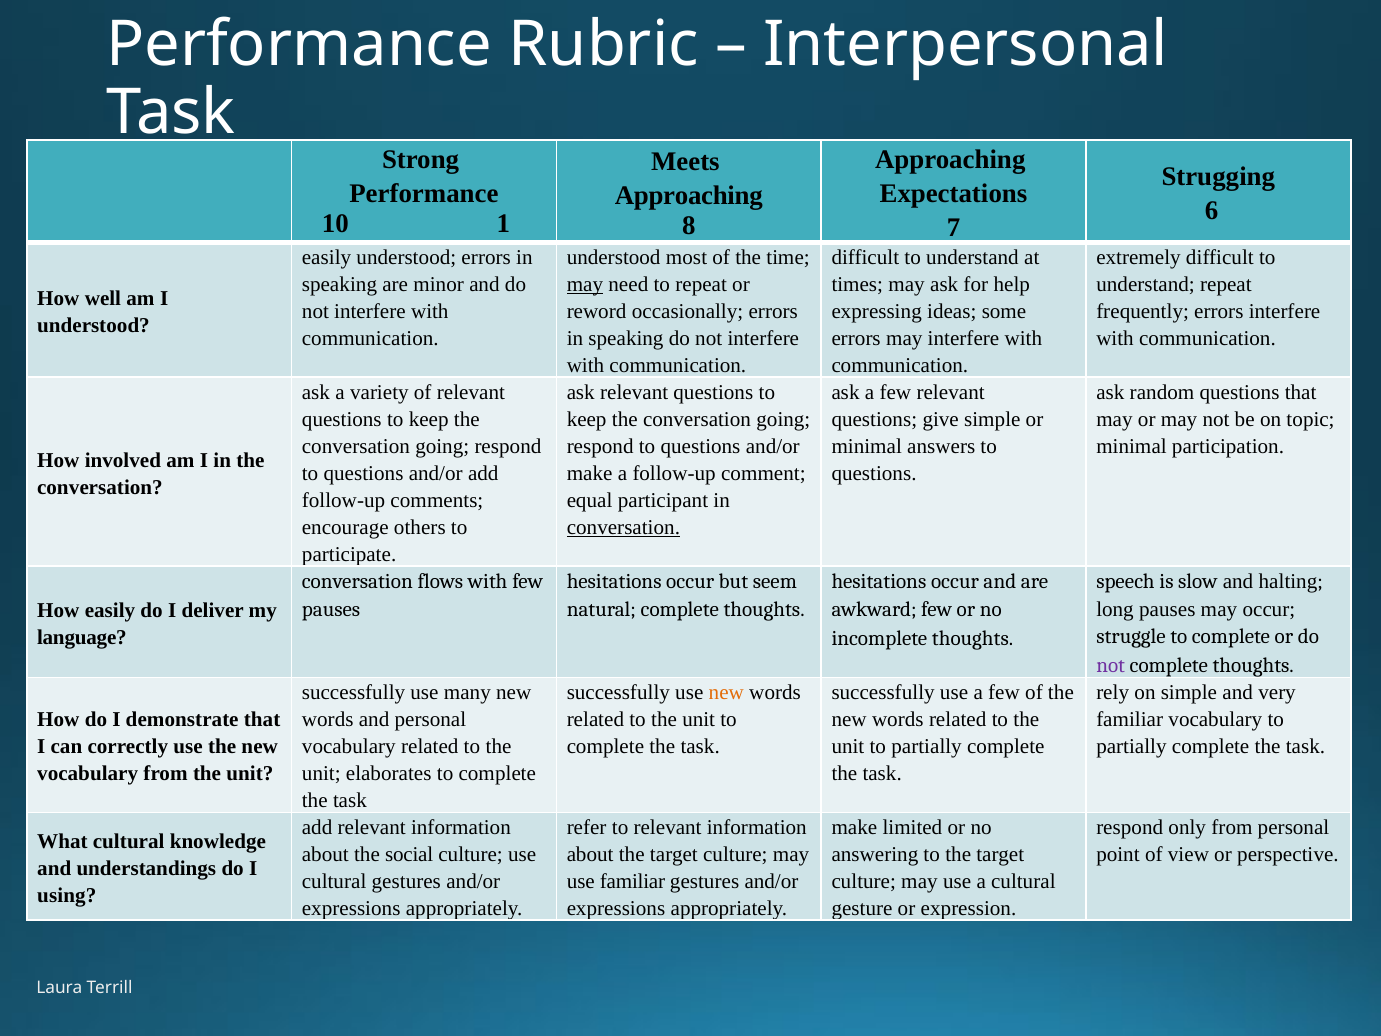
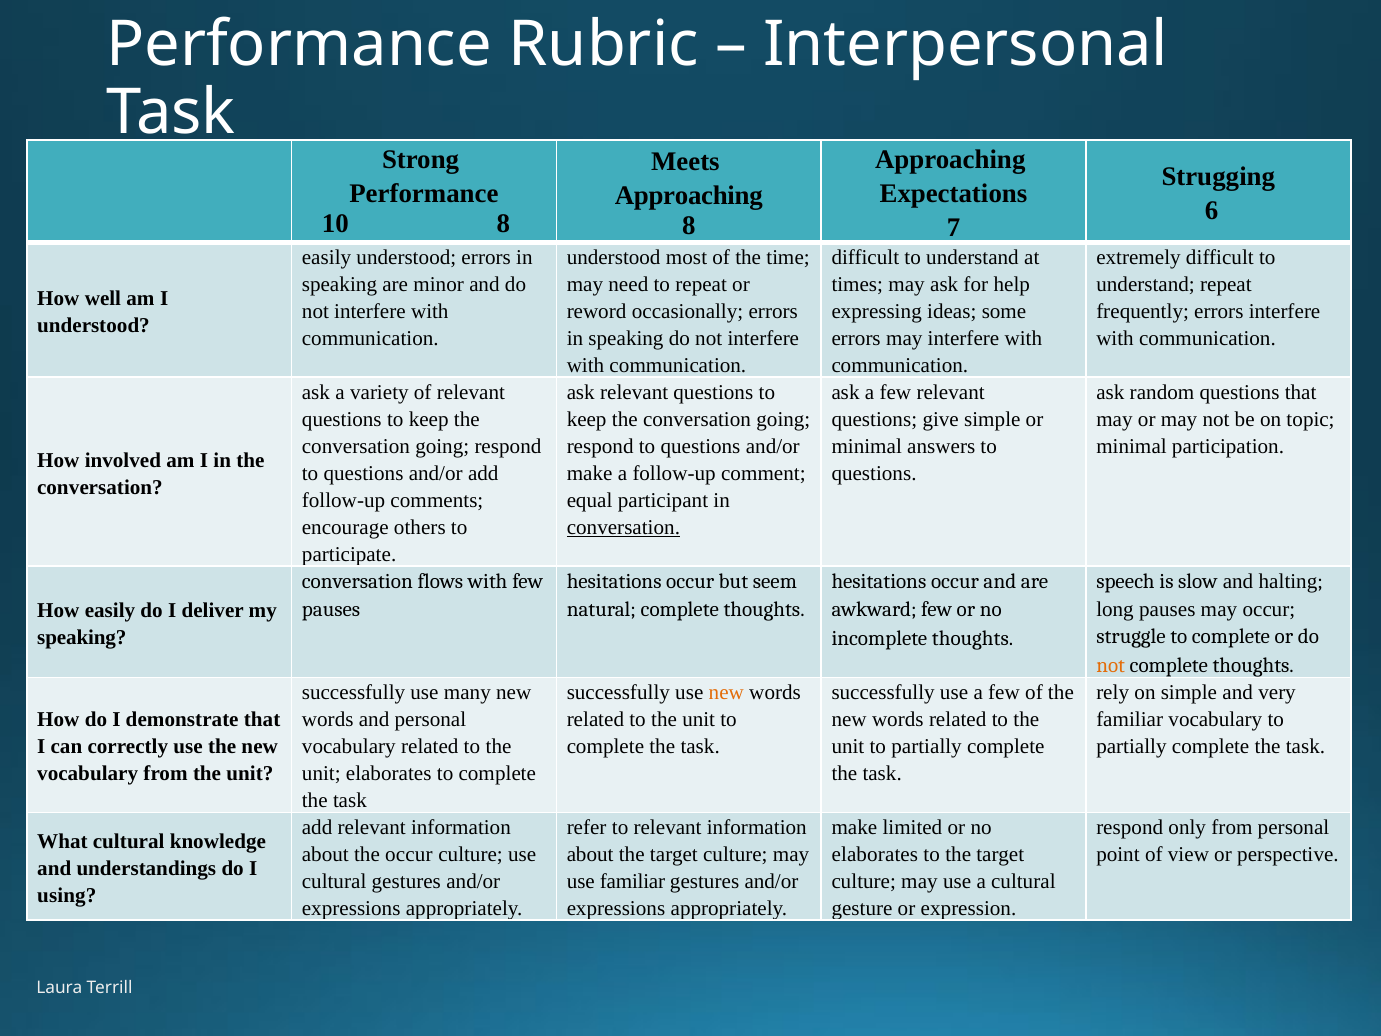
10 1: 1 -> 8
may at (585, 285) underline: present -> none
language at (82, 637): language -> speaking
not at (1111, 665) colour: purple -> orange
the social: social -> occur
answering at (875, 854): answering -> elaborates
